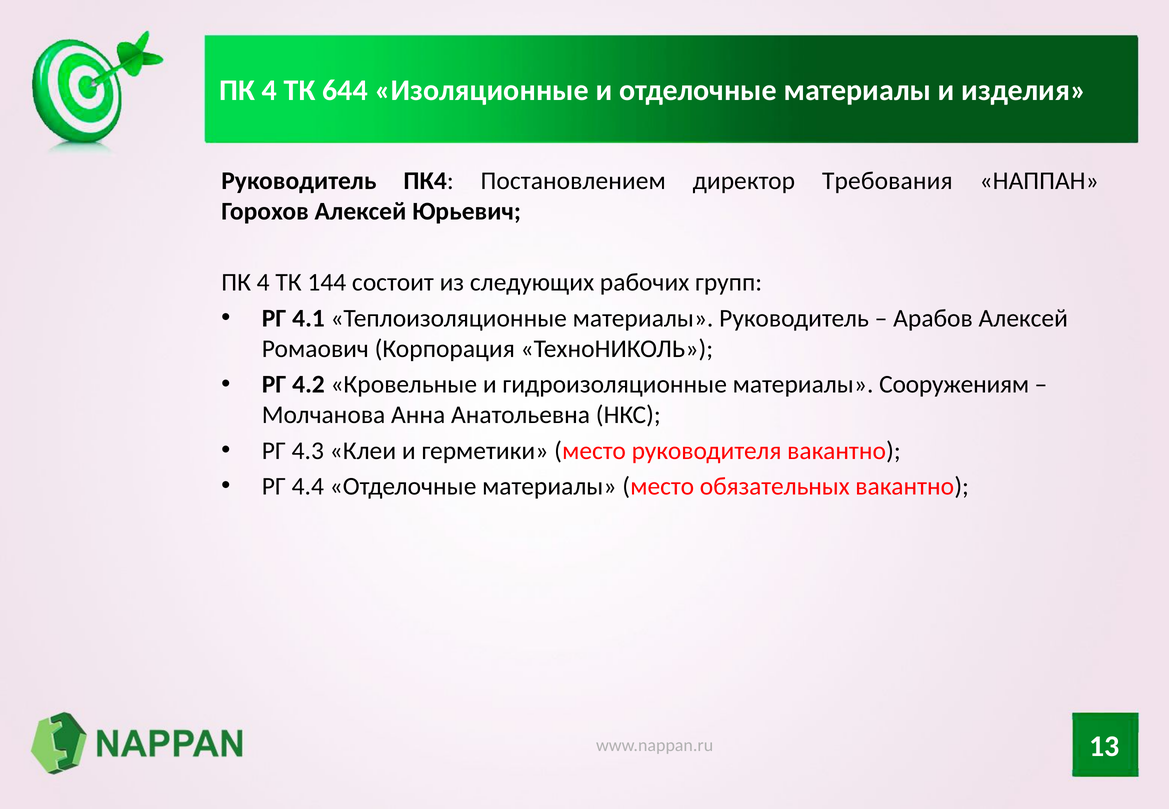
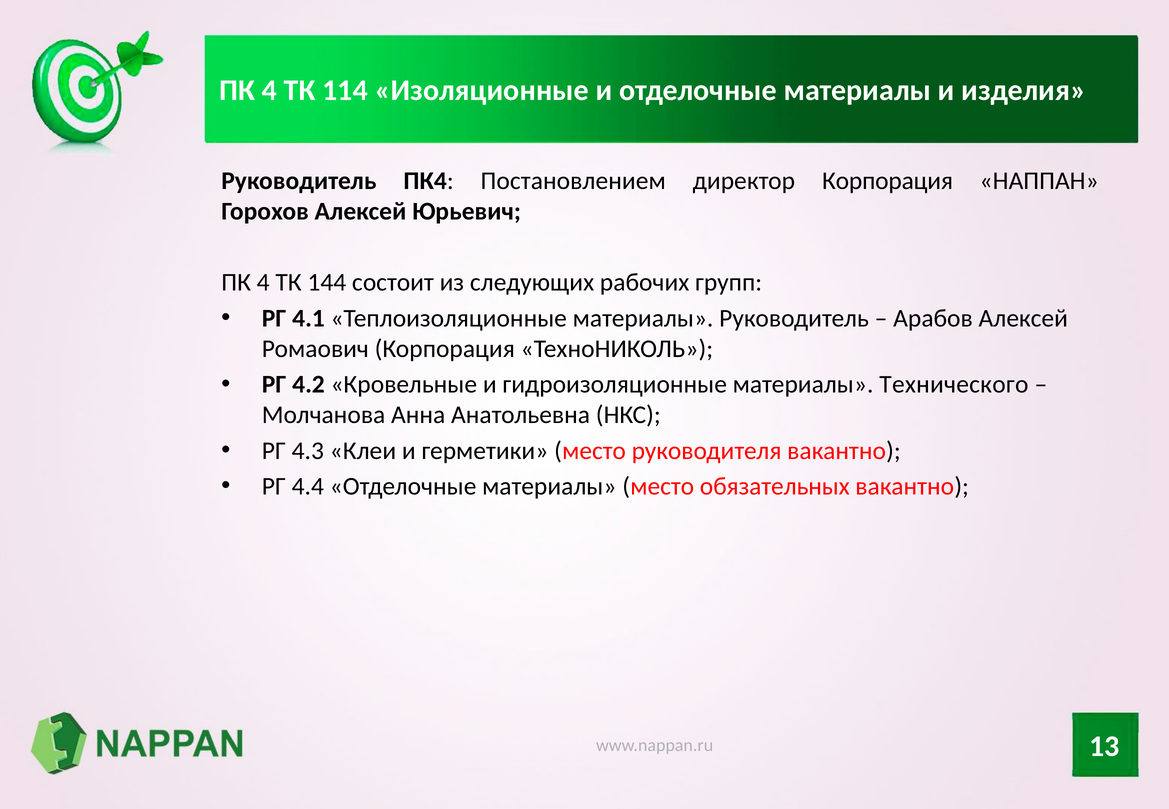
644: 644 -> 114
директор Требования: Требования -> Корпорация
Сооружениям: Сооружениям -> Технического
